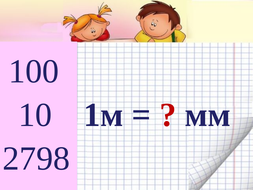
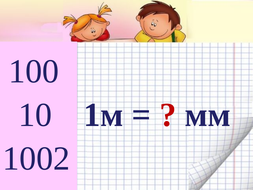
2798: 2798 -> 1002
